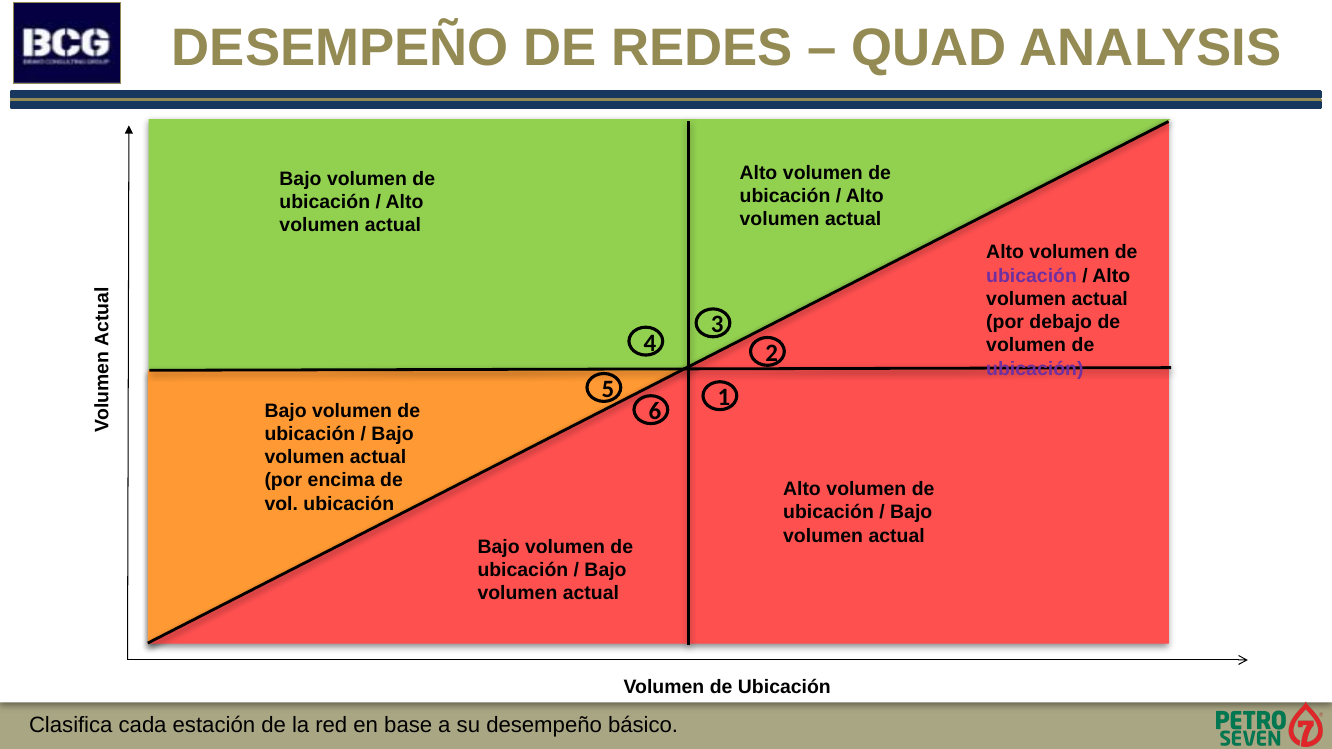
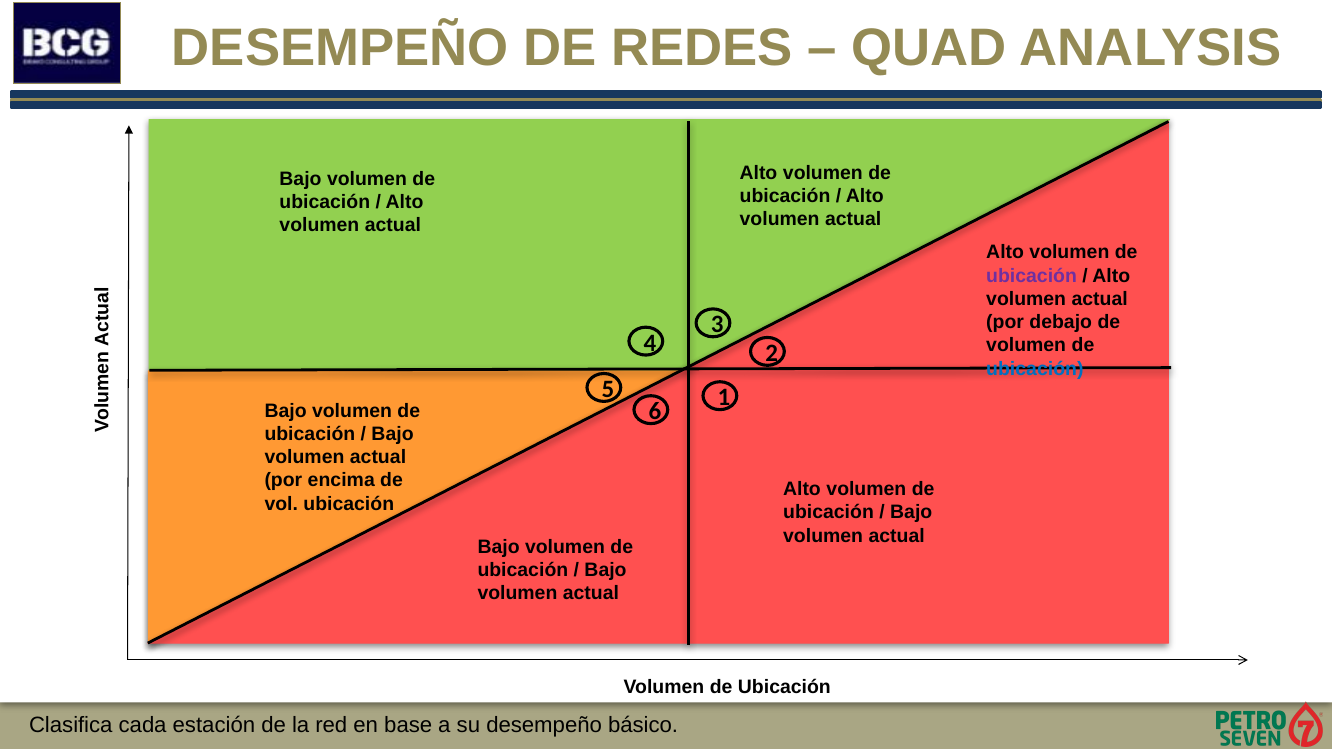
ubicación at (1035, 369) colour: purple -> blue
